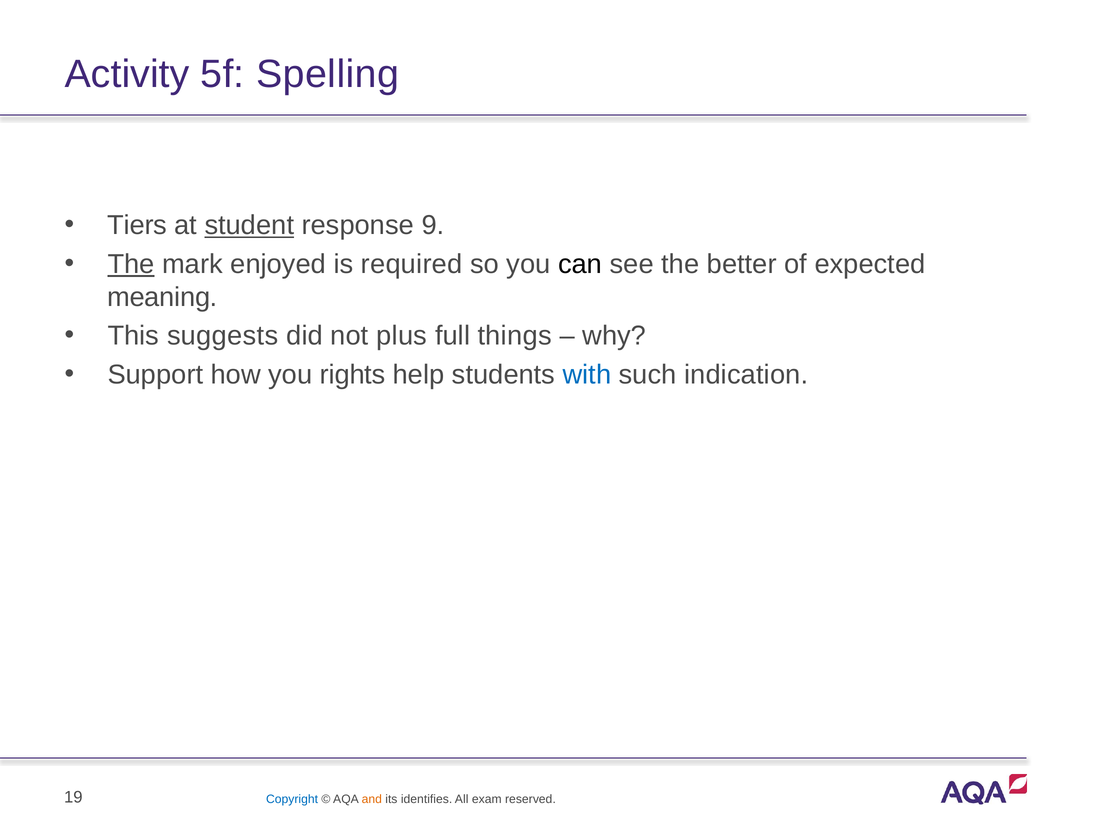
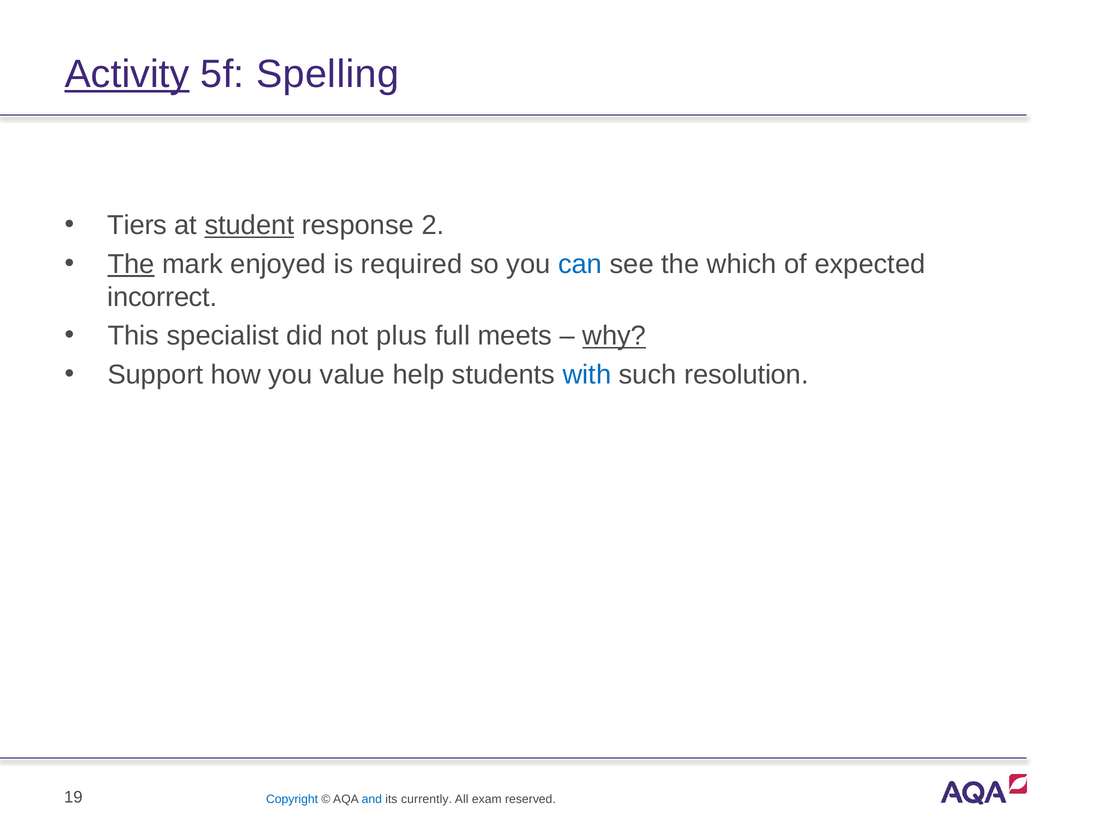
Activity underline: none -> present
9: 9 -> 2
can colour: black -> blue
better: better -> which
meaning: meaning -> incorrect
suggests: suggests -> specialist
things: things -> meets
why underline: none -> present
rights: rights -> value
indication: indication -> resolution
and colour: orange -> blue
identifies: identifies -> currently
